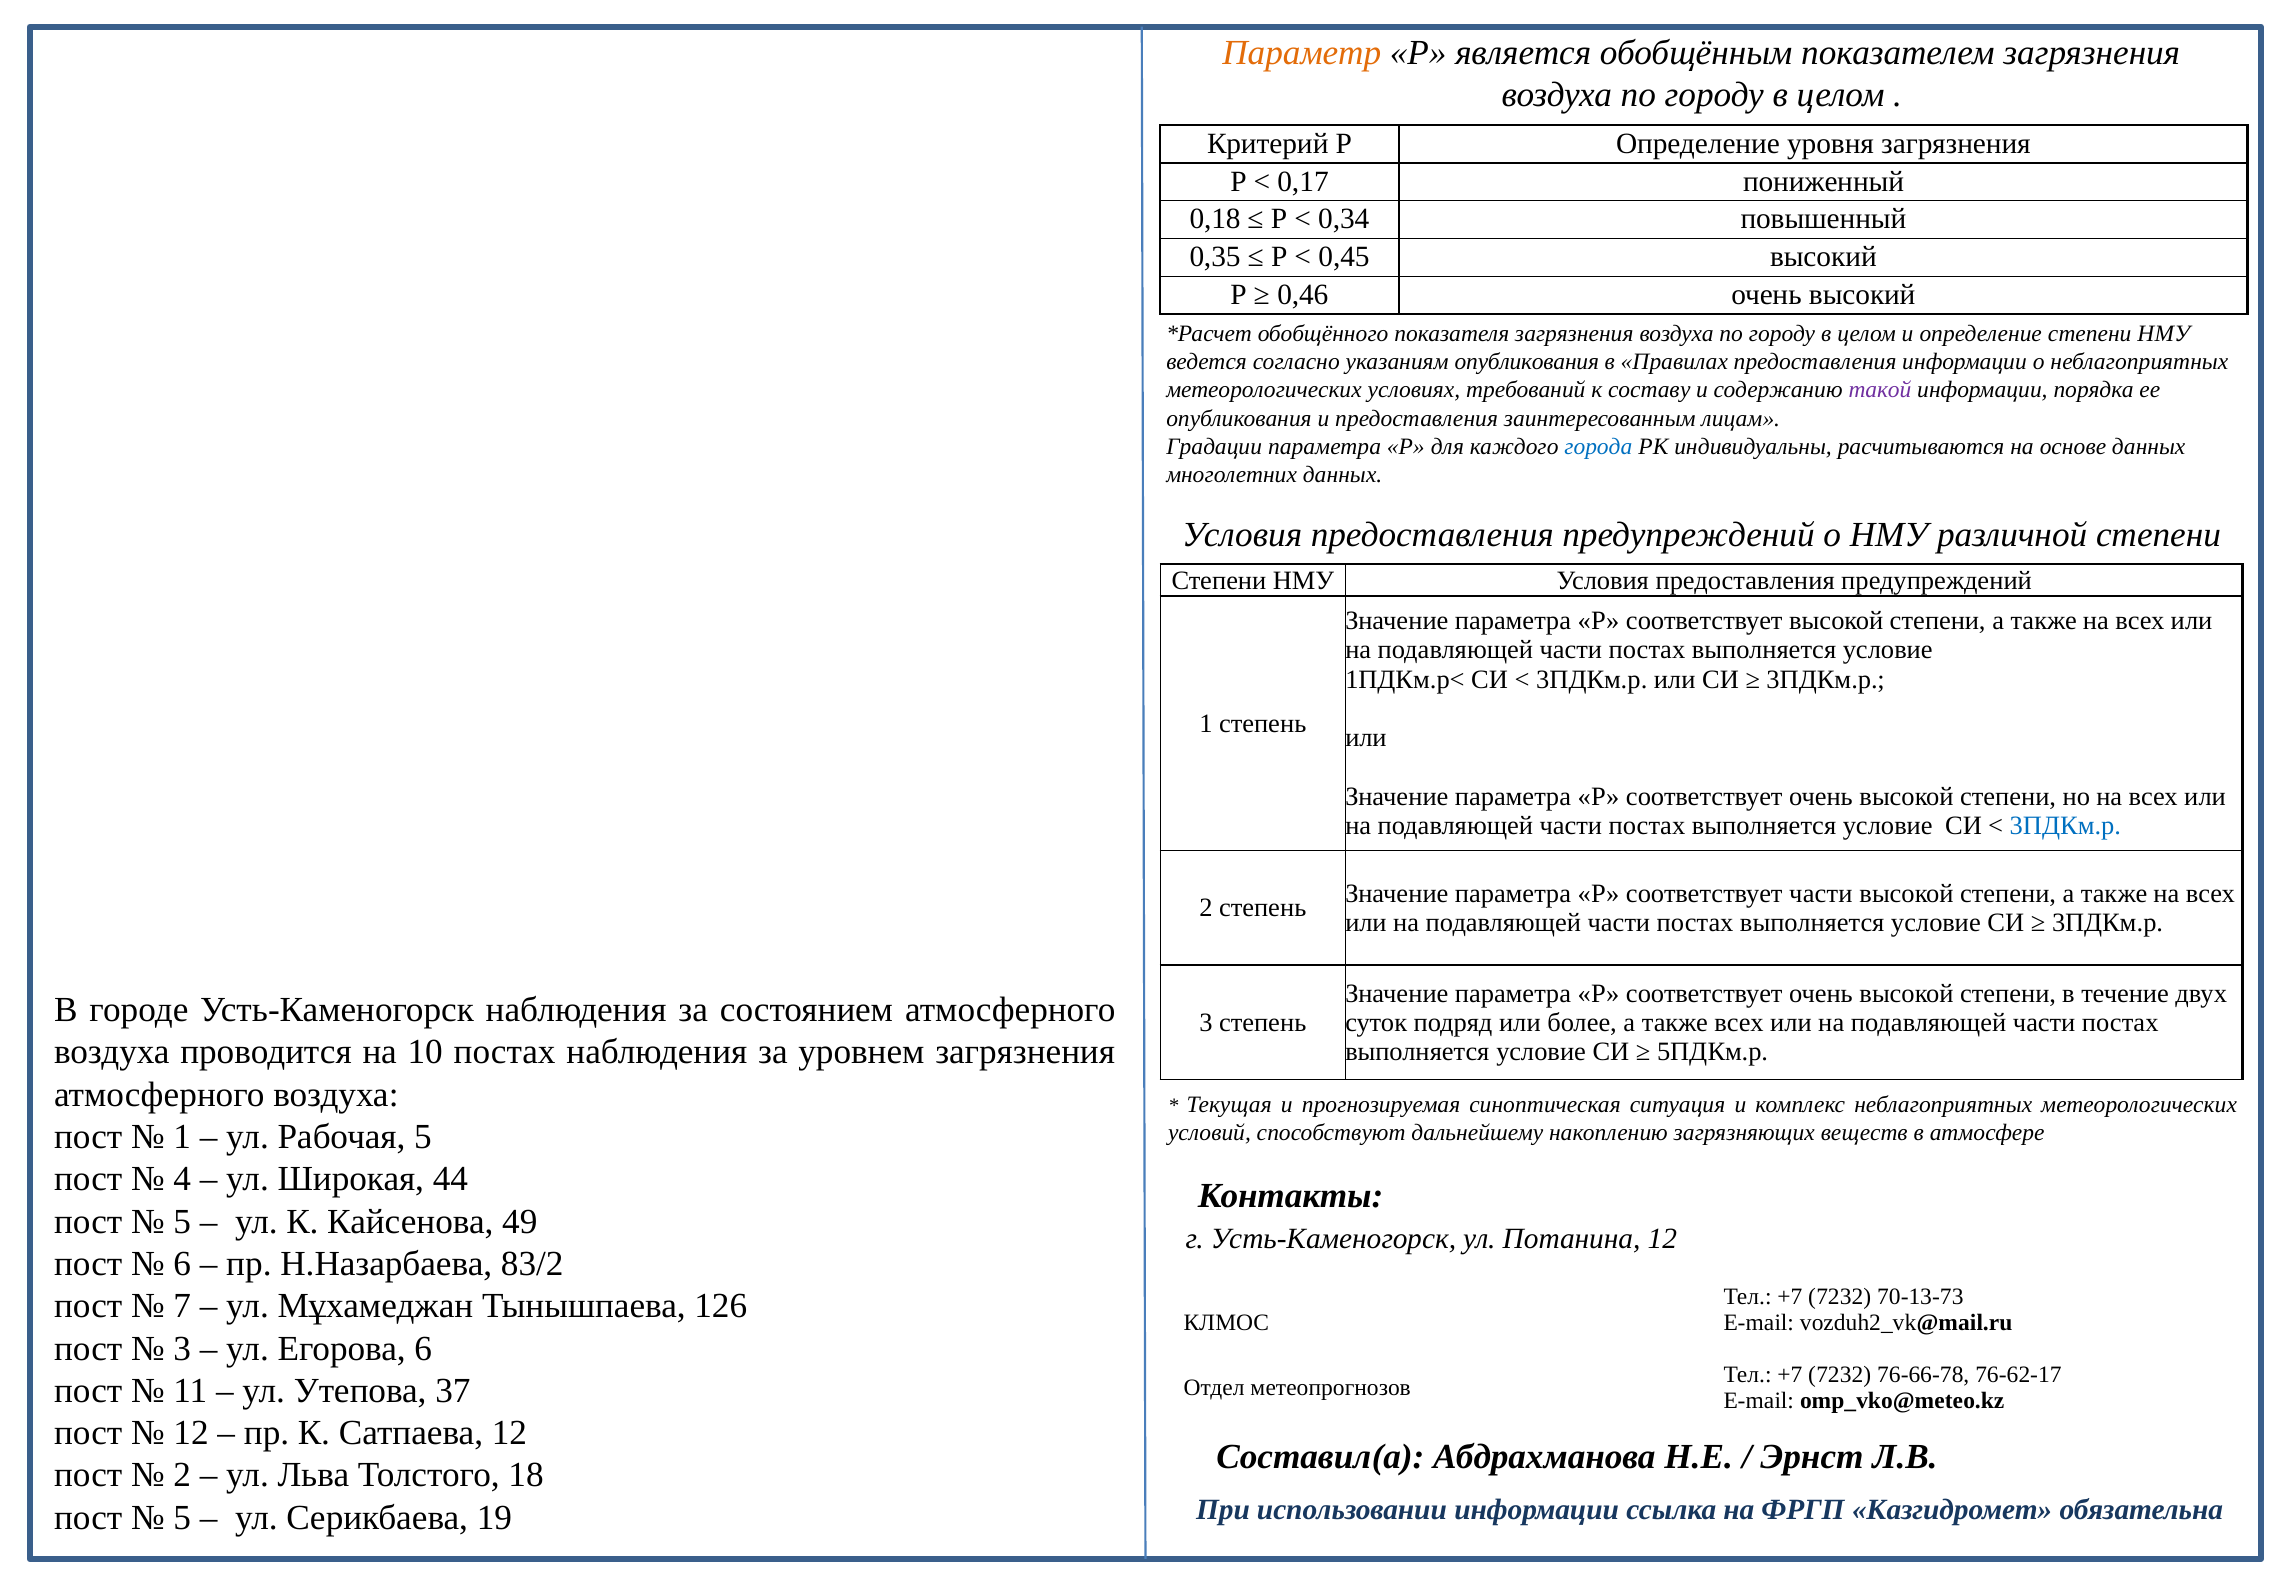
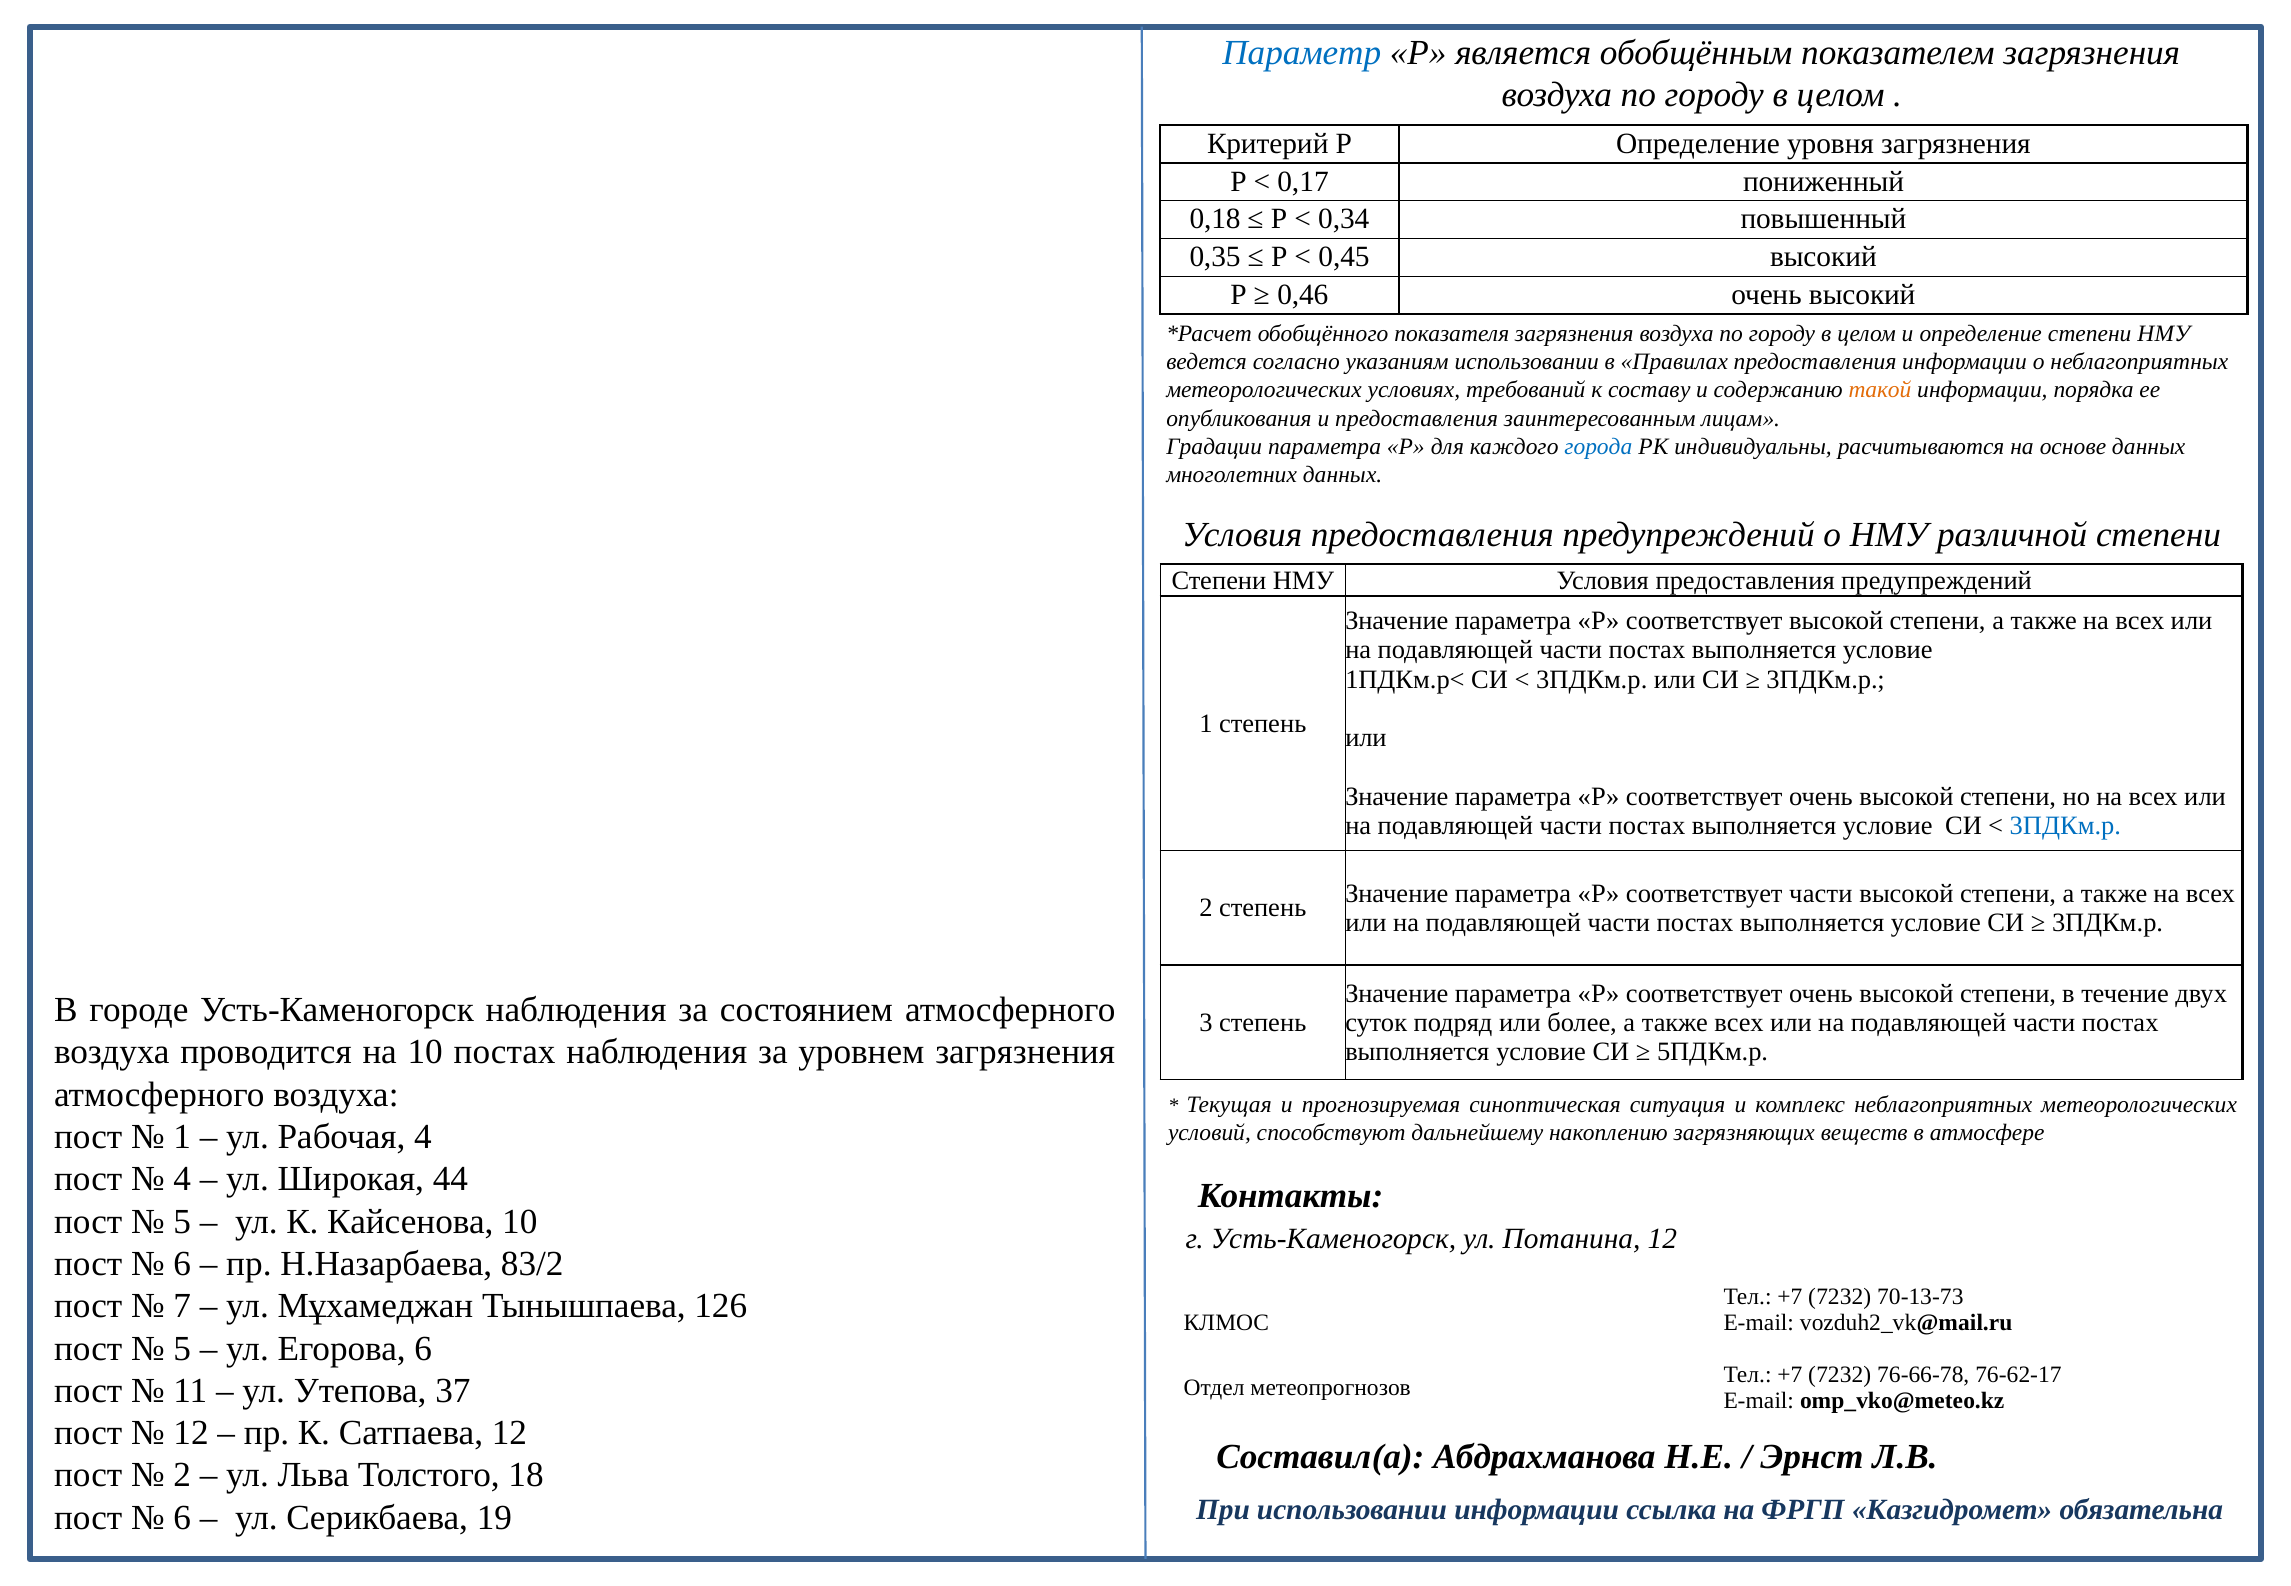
Параметр colour: orange -> blue
указаниям опубликования: опубликования -> использовании
такой colour: purple -> orange
Рабочая 5: 5 -> 4
Кайсенова 49: 49 -> 10
3 at (182, 1348): 3 -> 5
5 at (182, 1518): 5 -> 6
